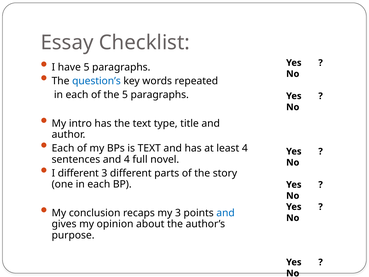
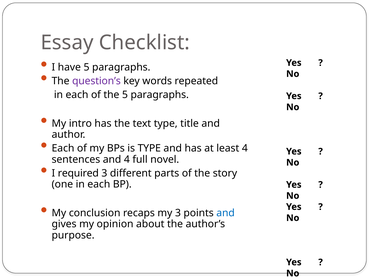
question’s colour: blue -> purple
is TEXT: TEXT -> TYPE
I different: different -> required
